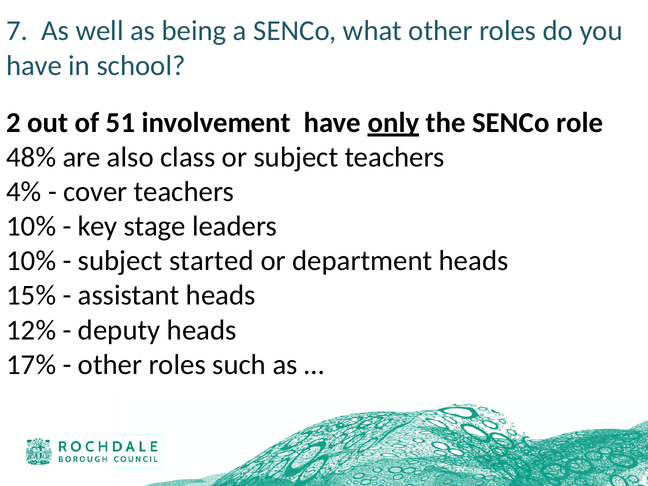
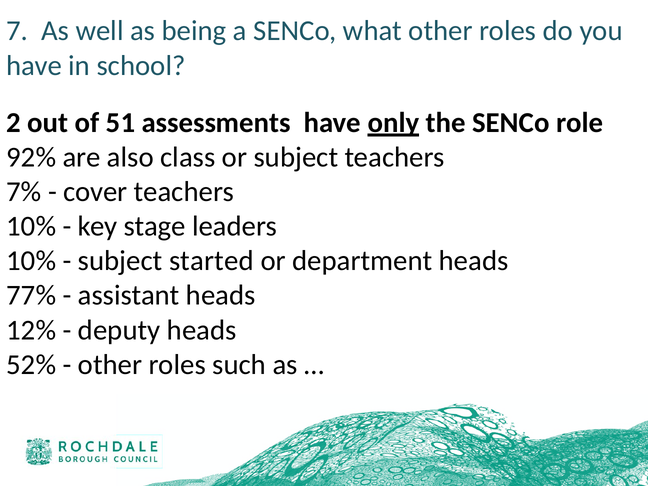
involvement: involvement -> assessments
48%: 48% -> 92%
4%: 4% -> 7%
15%: 15% -> 77%
17%: 17% -> 52%
